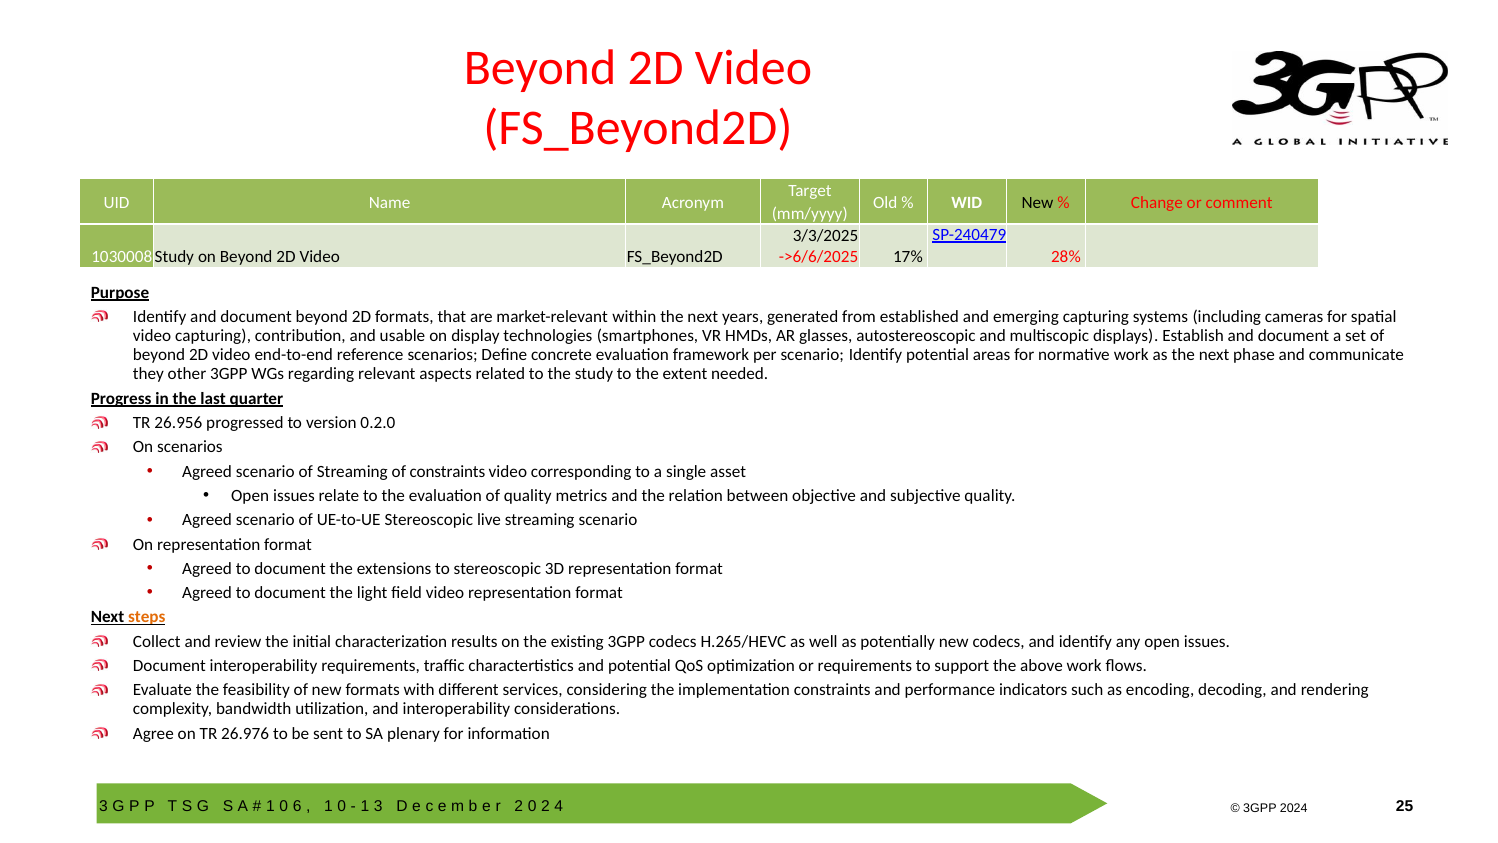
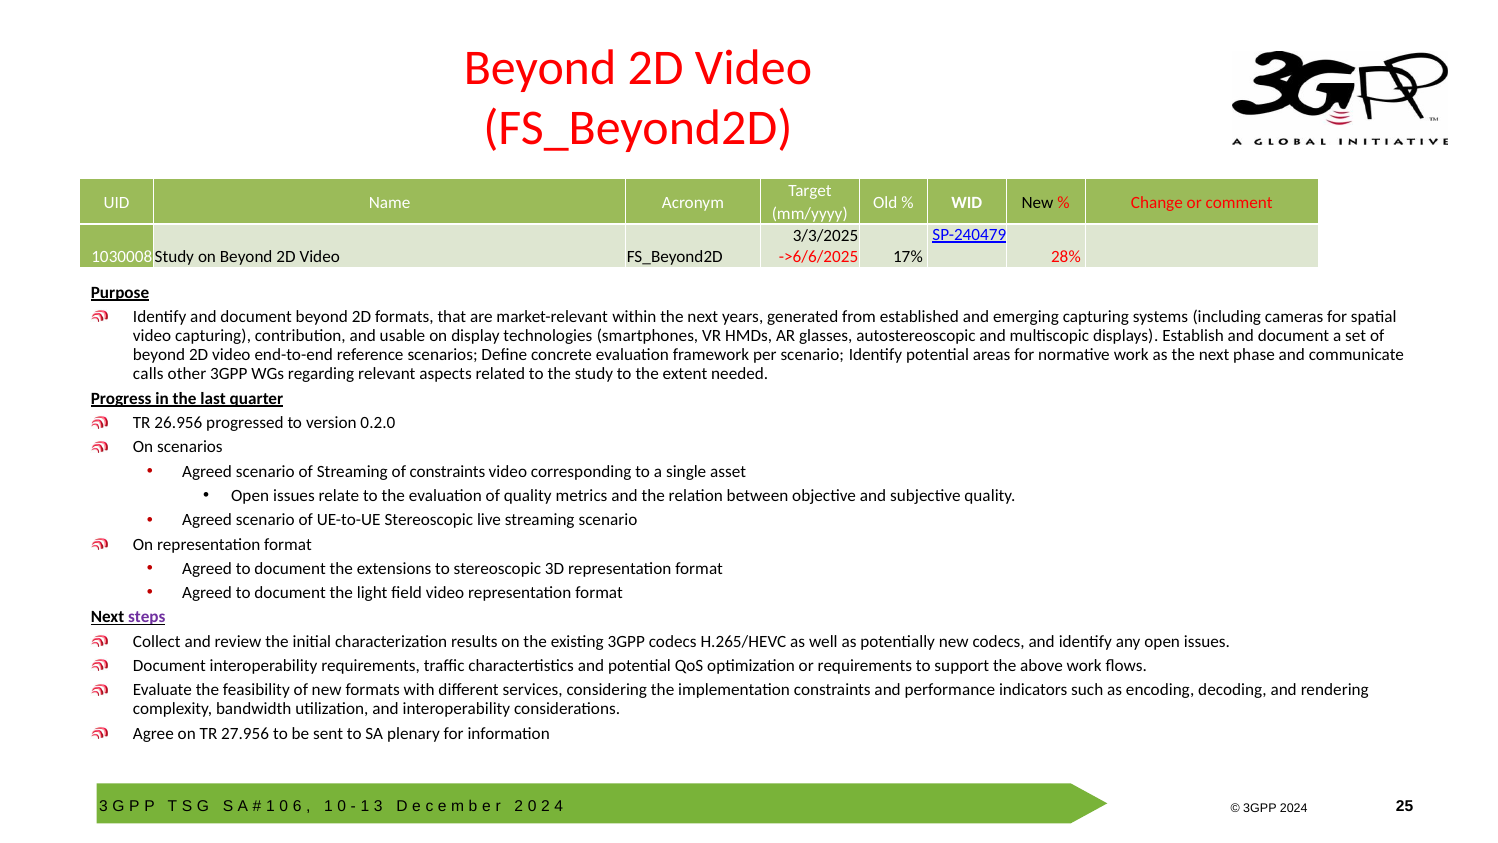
they: they -> calls
steps colour: orange -> purple
26.976: 26.976 -> 27.956
